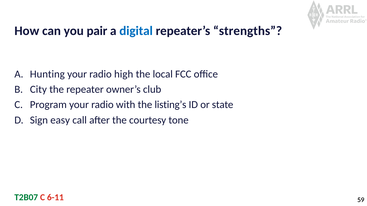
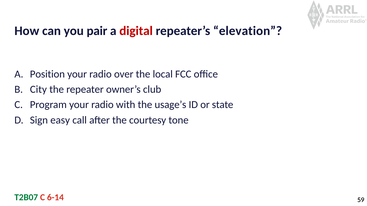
digital colour: blue -> red
strengths: strengths -> elevation
Hunting: Hunting -> Position
high: high -> over
listing’s: listing’s -> usage’s
6-11: 6-11 -> 6-14
